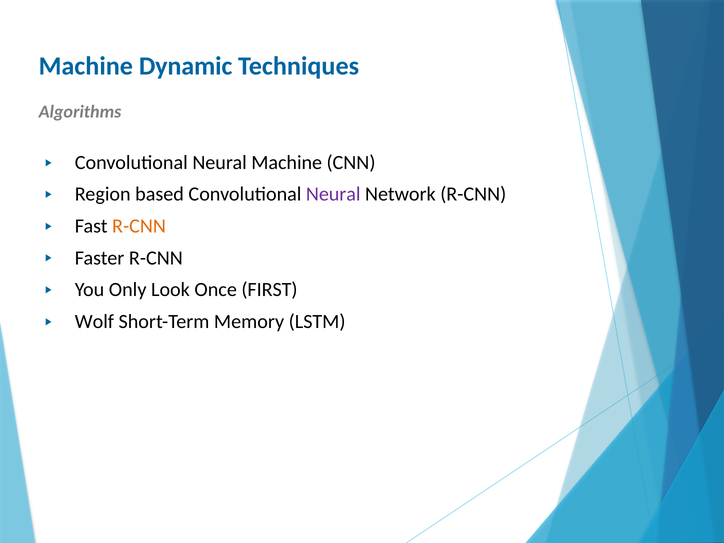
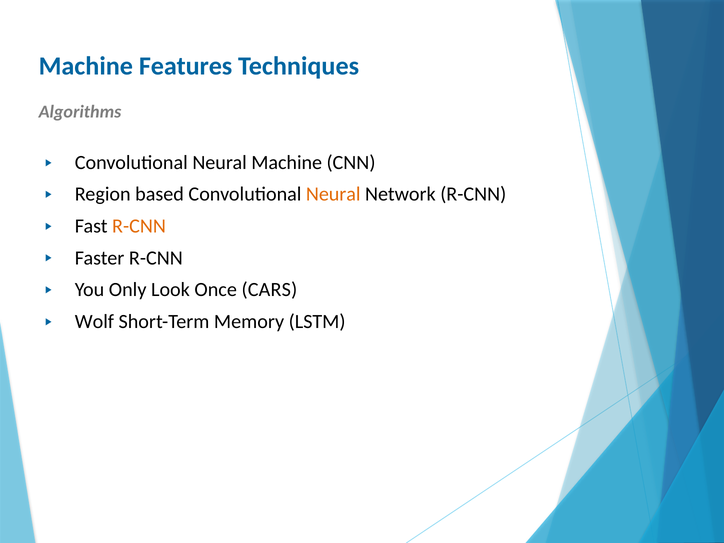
Dynamic: Dynamic -> Features
Neural at (333, 194) colour: purple -> orange
FIRST: FIRST -> CARS
